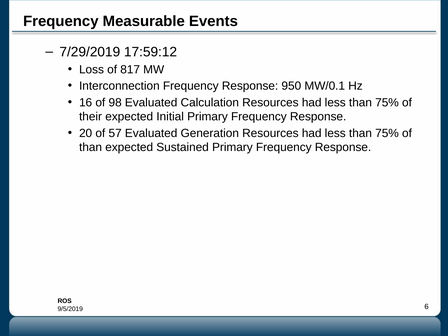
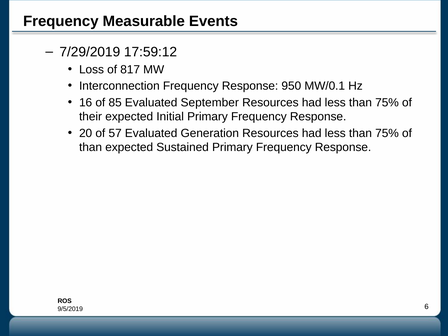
98: 98 -> 85
Calculation: Calculation -> September
